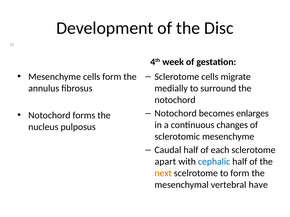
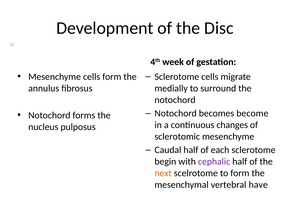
enlarges: enlarges -> become
apart: apart -> begin
cephalic colour: blue -> purple
